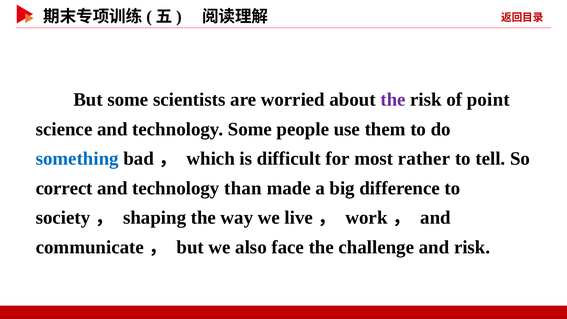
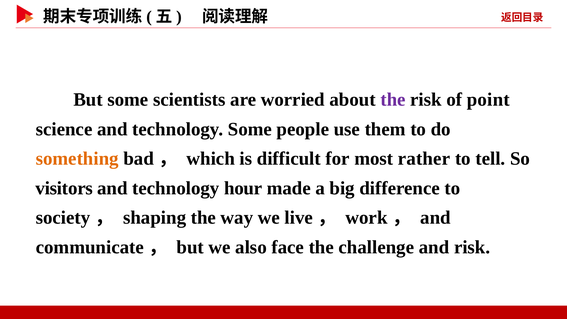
something colour: blue -> orange
correct: correct -> visitors
than: than -> hour
